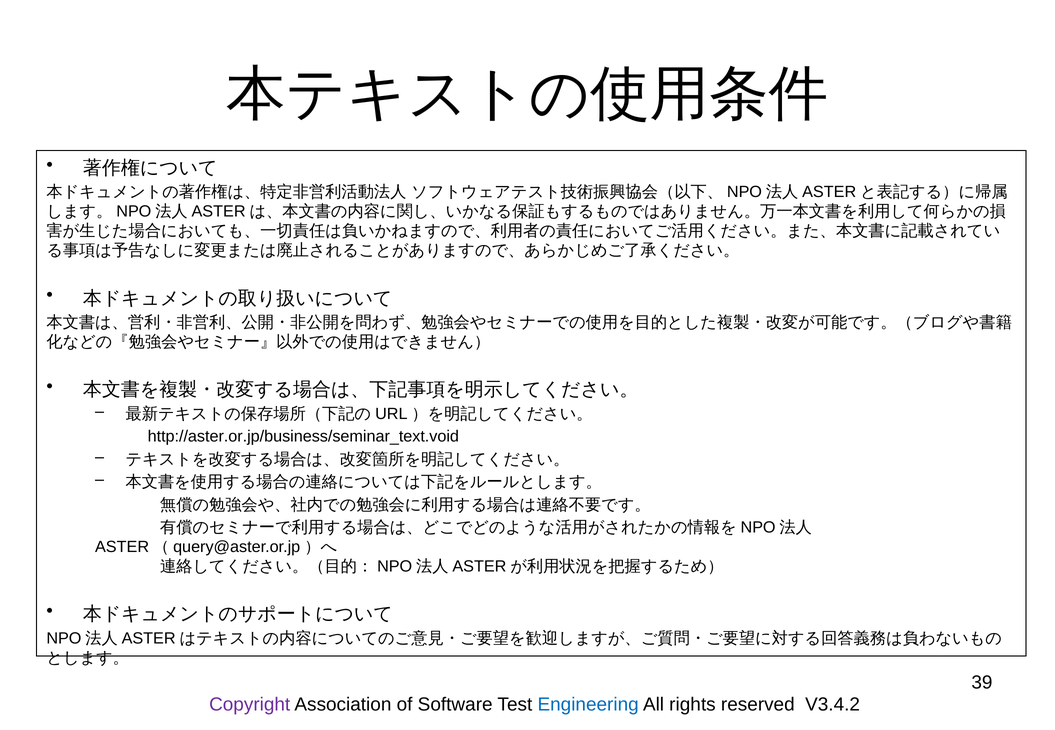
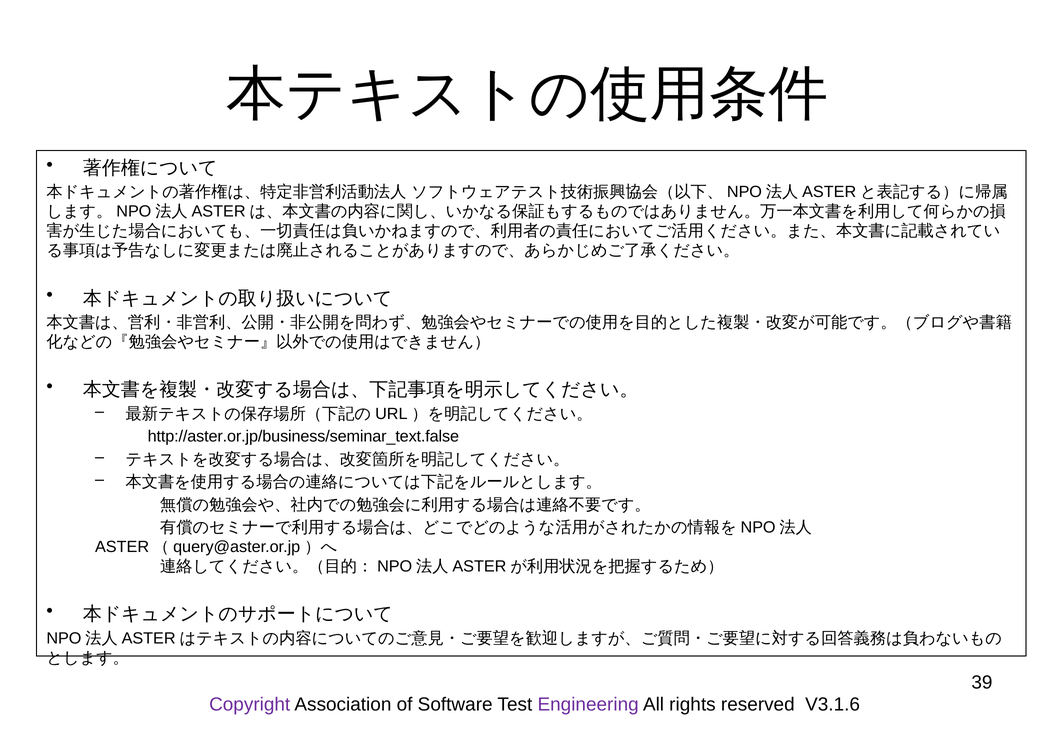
http://aster.or.jp/business/seminar_text.void: http://aster.or.jp/business/seminar_text.void -> http://aster.or.jp/business/seminar_text.false
Engineering colour: blue -> purple
V3.4.2: V3.4.2 -> V3.1.6
